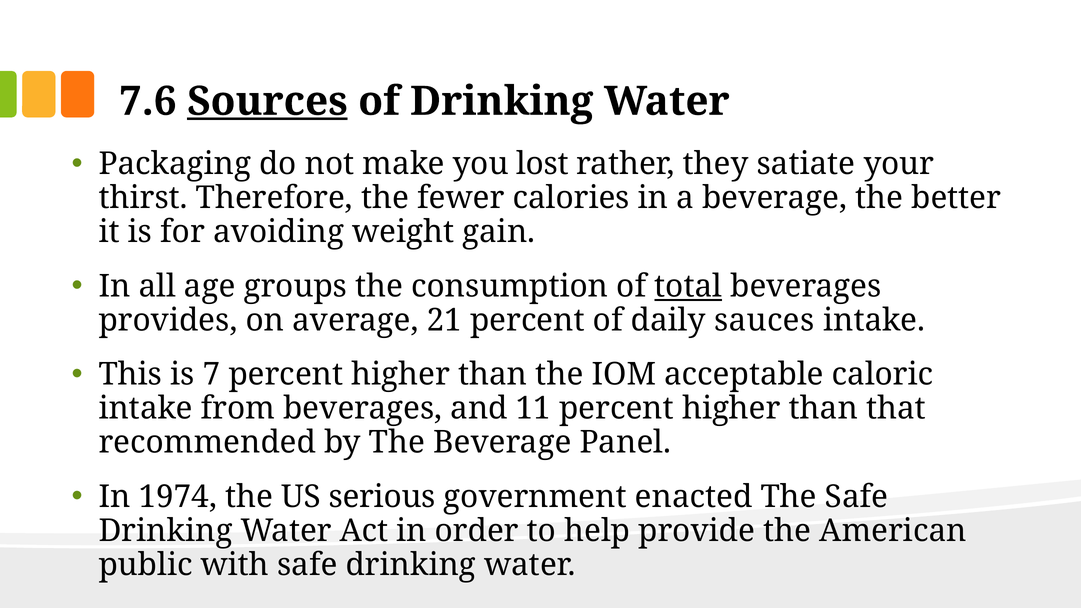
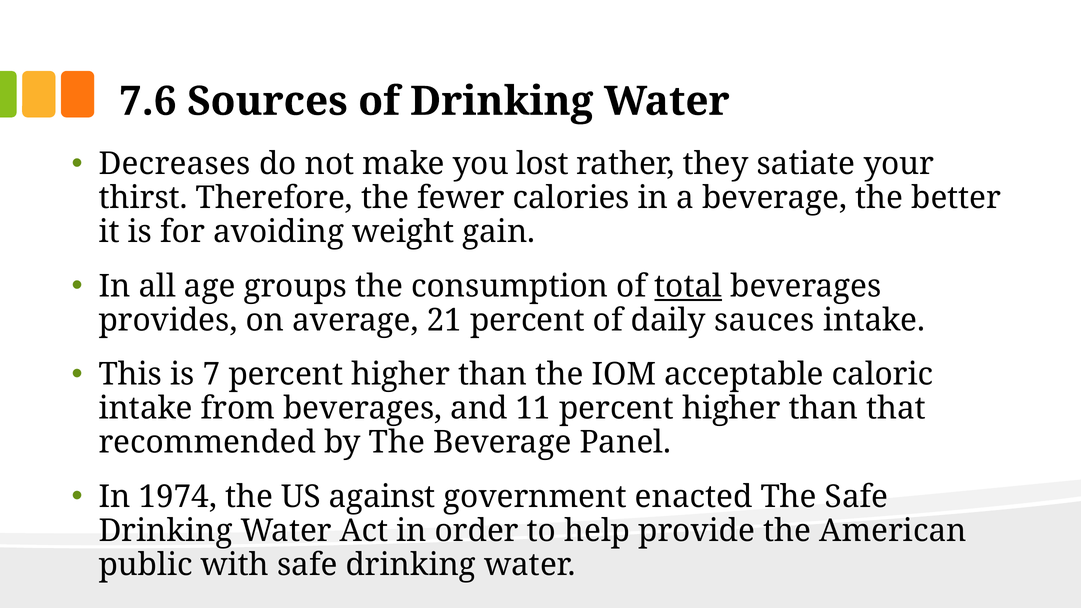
Sources underline: present -> none
Packaging: Packaging -> Decreases
serious: serious -> against
